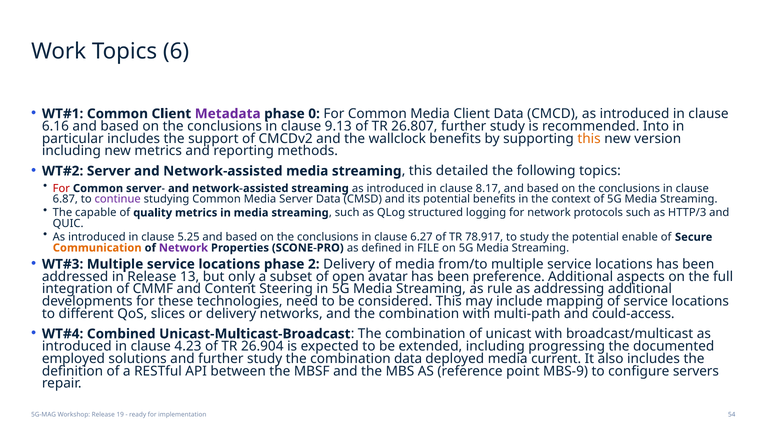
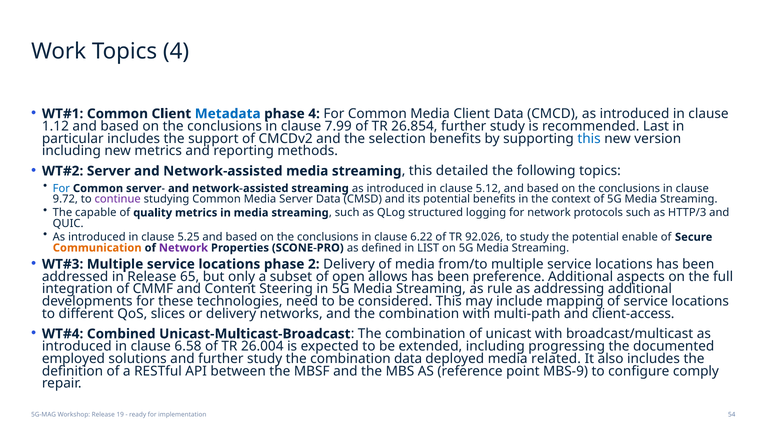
Topics 6: 6 -> 4
Metadata colour: purple -> blue
phase 0: 0 -> 4
6.16: 6.16 -> 1.12
9.13: 9.13 -> 7.99
26.807: 26.807 -> 26.854
Into: Into -> Last
wallclock: wallclock -> selection
this at (589, 138) colour: orange -> blue
For at (61, 188) colour: red -> blue
8.17: 8.17 -> 5.12
6.87: 6.87 -> 9.72
6.27: 6.27 -> 6.22
78.917: 78.917 -> 92.026
FILE: FILE -> LIST
13: 13 -> 65
avatar: avatar -> allows
could-access: could-access -> client-access
4.23: 4.23 -> 6.58
26.904: 26.904 -> 26.004
current: current -> related
servers: servers -> comply
